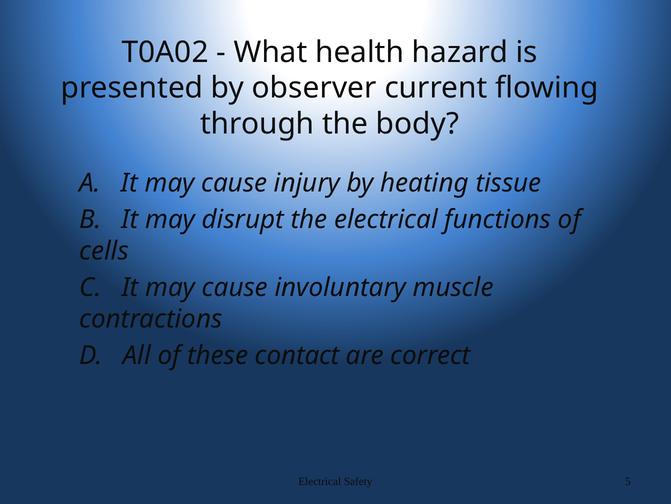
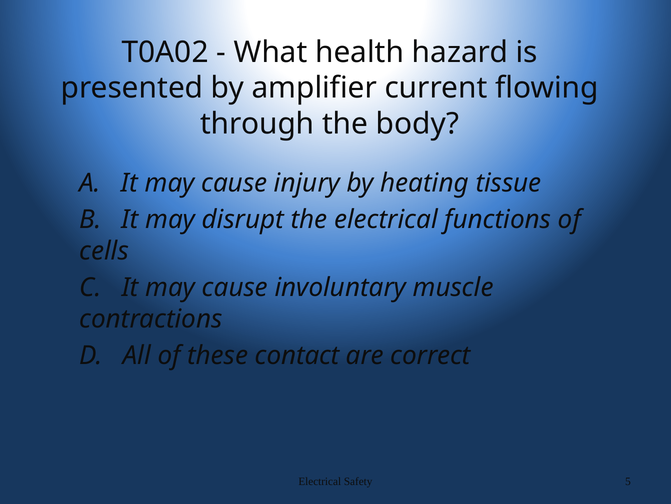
observer: observer -> amplifier
